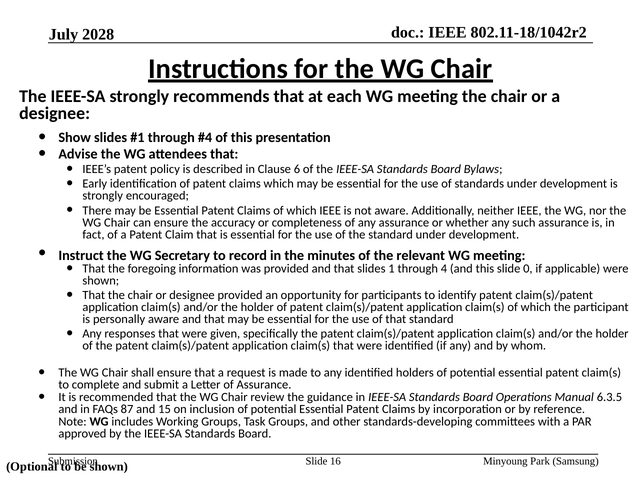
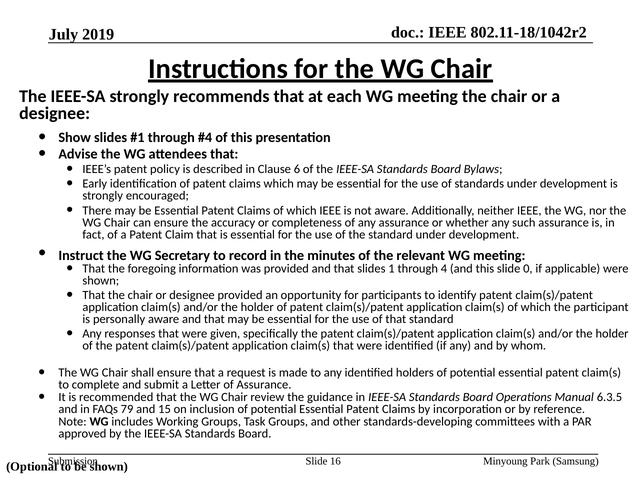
2028: 2028 -> 2019
87: 87 -> 79
